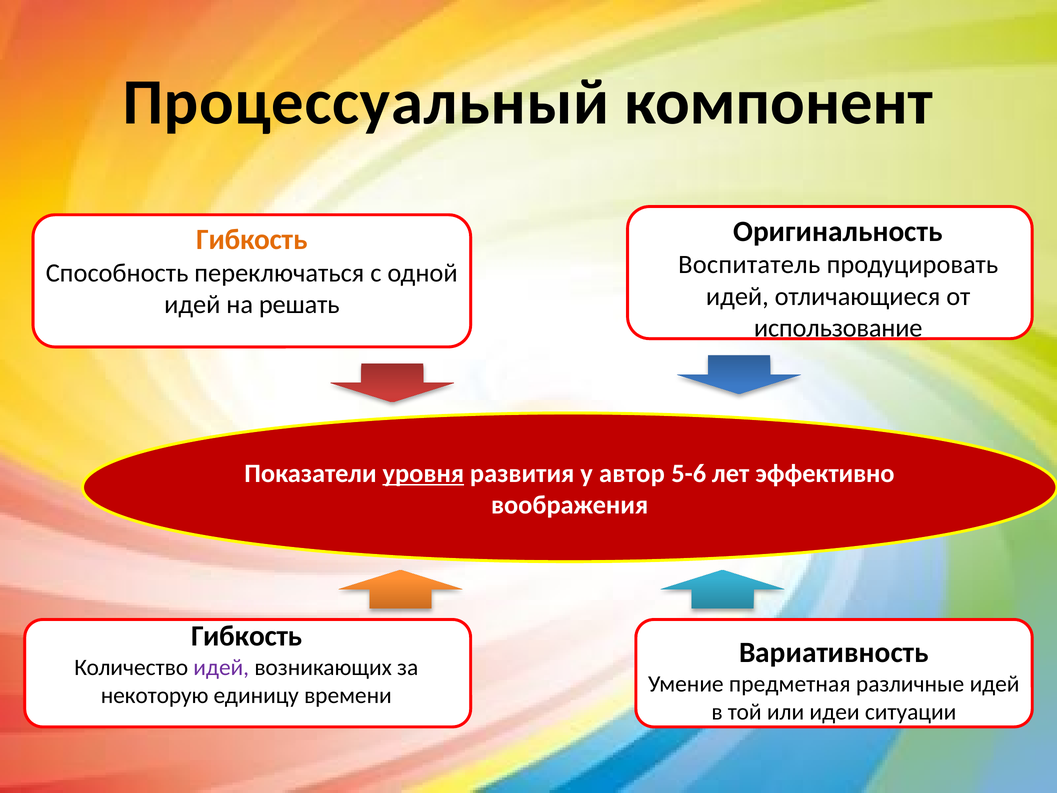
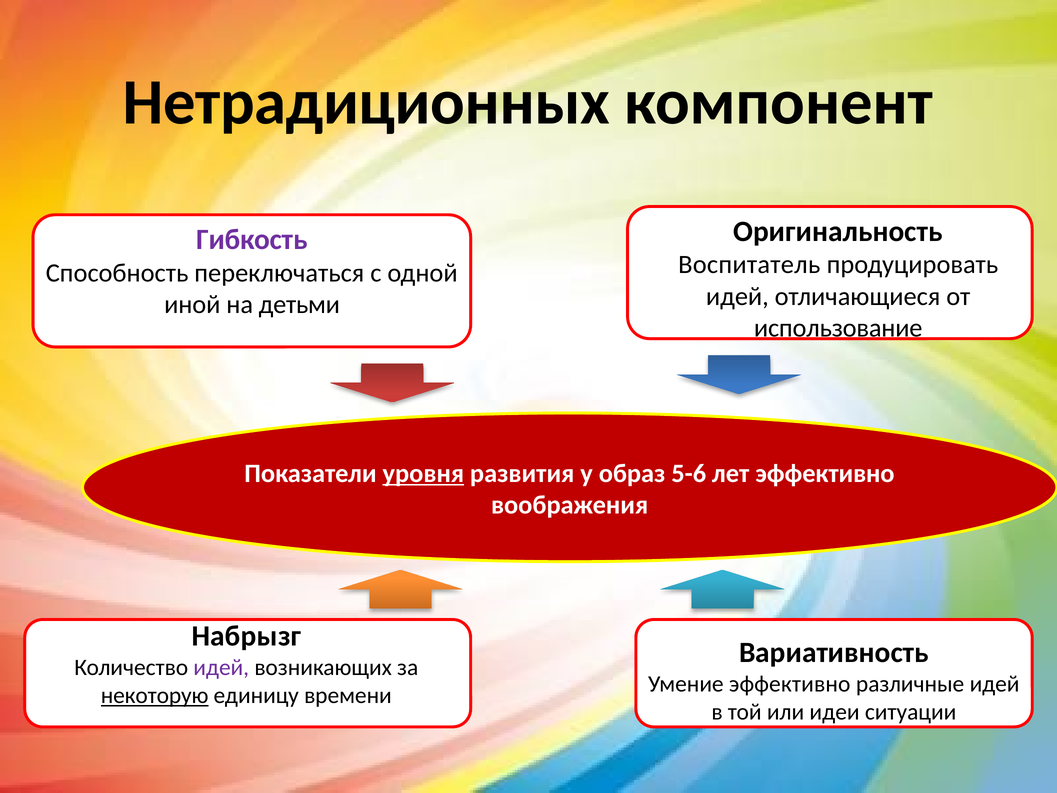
Процессуальный: Процессуальный -> Нетрадиционных
Гибкость at (252, 240) colour: orange -> purple
идей at (192, 305): идей -> иной
решать: решать -> детьми
автор: автор -> образ
Гибкость at (247, 636): Гибкость -> Набрызг
Умение предметная: предметная -> эффективно
некоторую underline: none -> present
